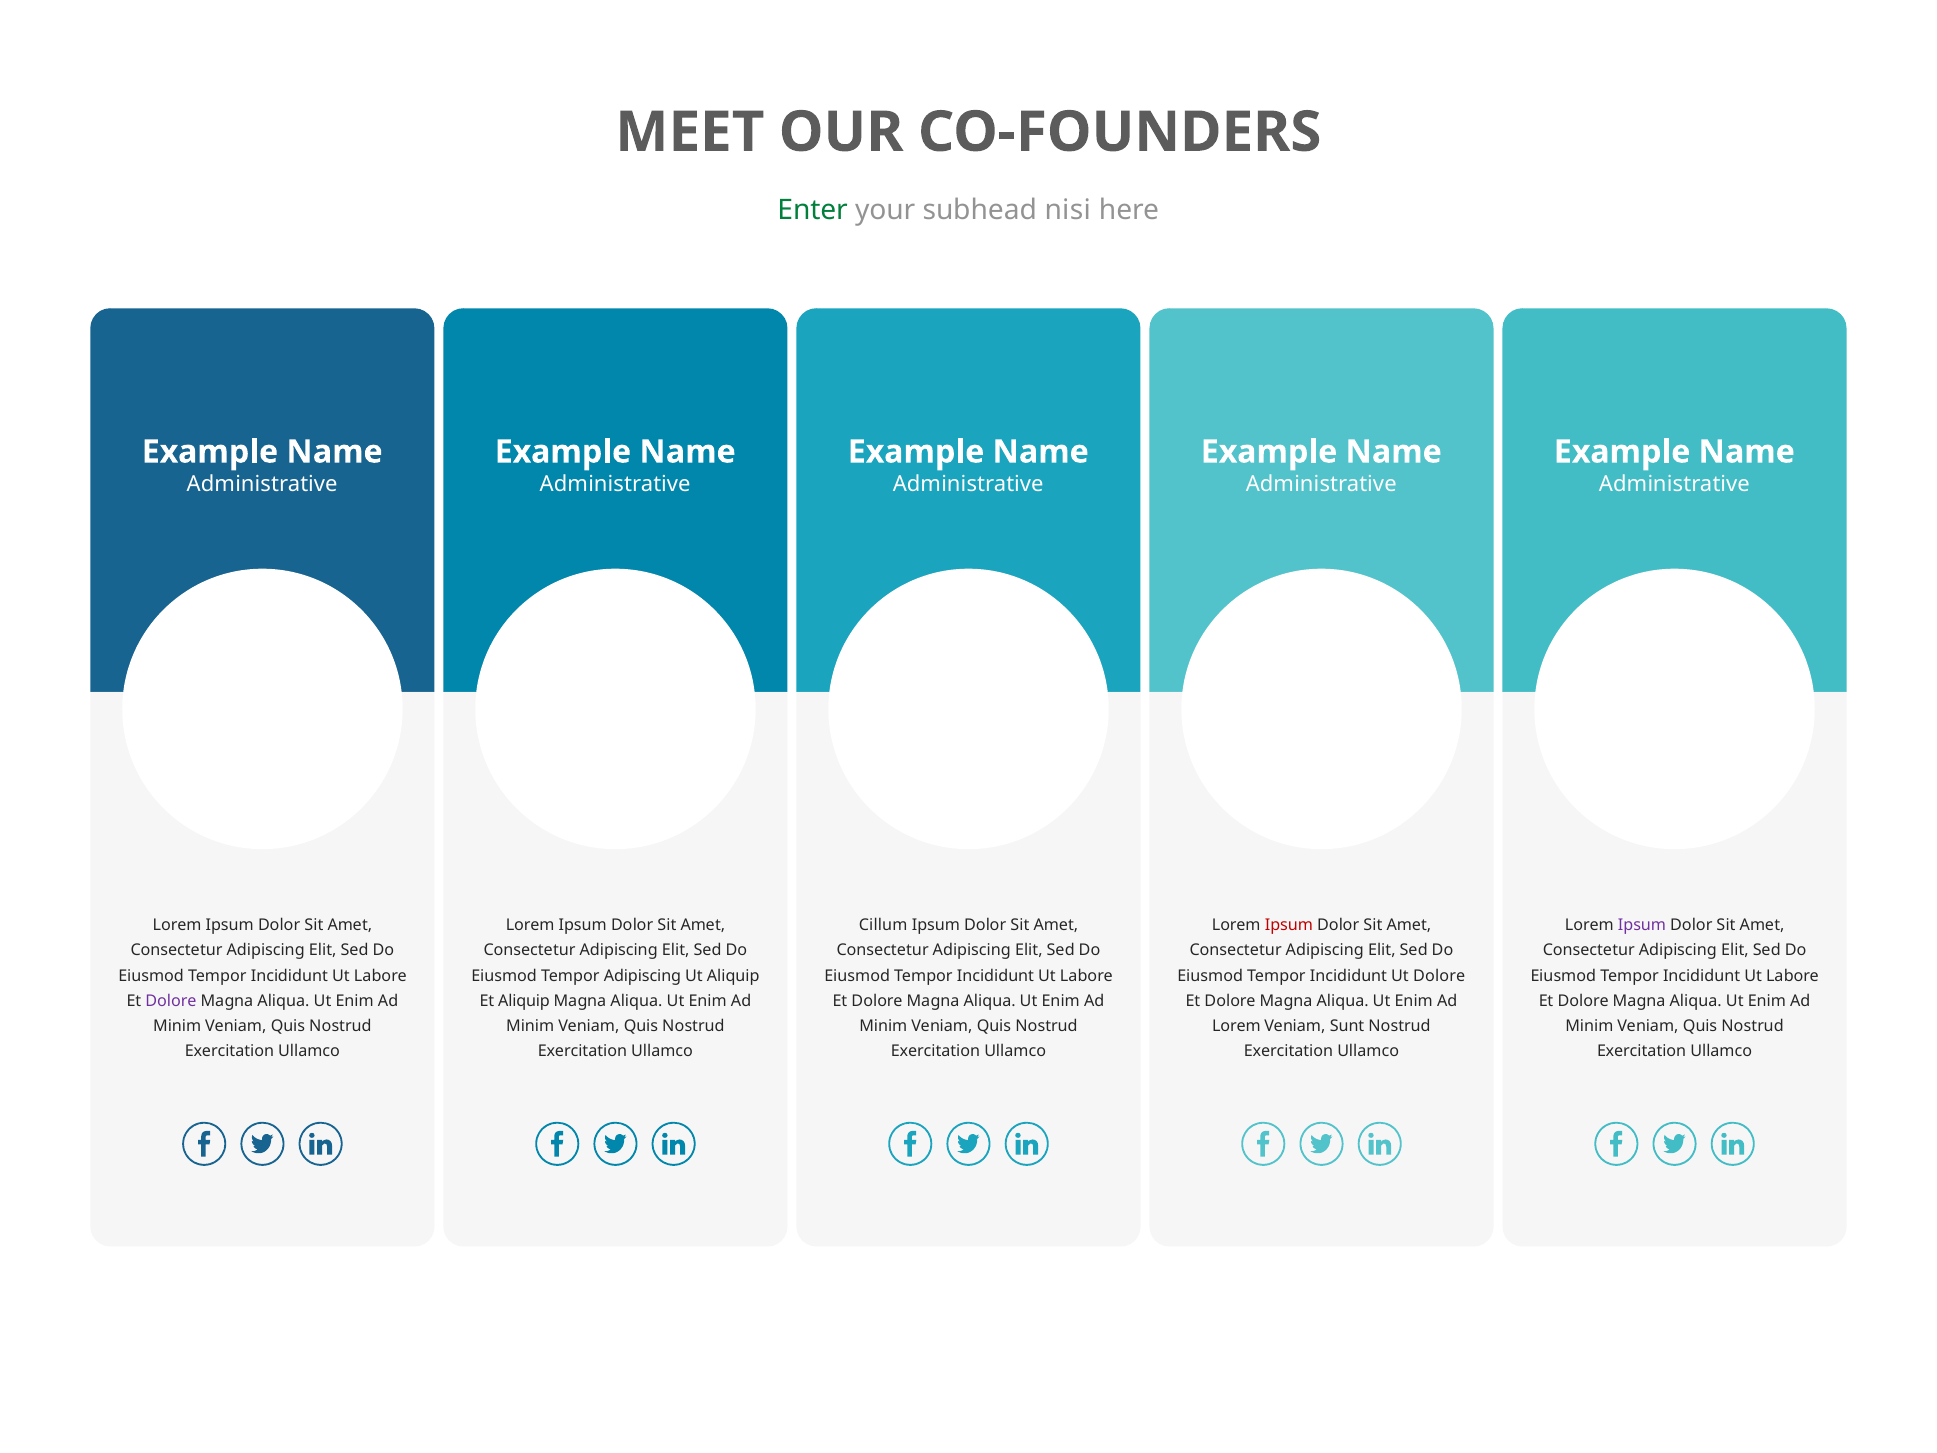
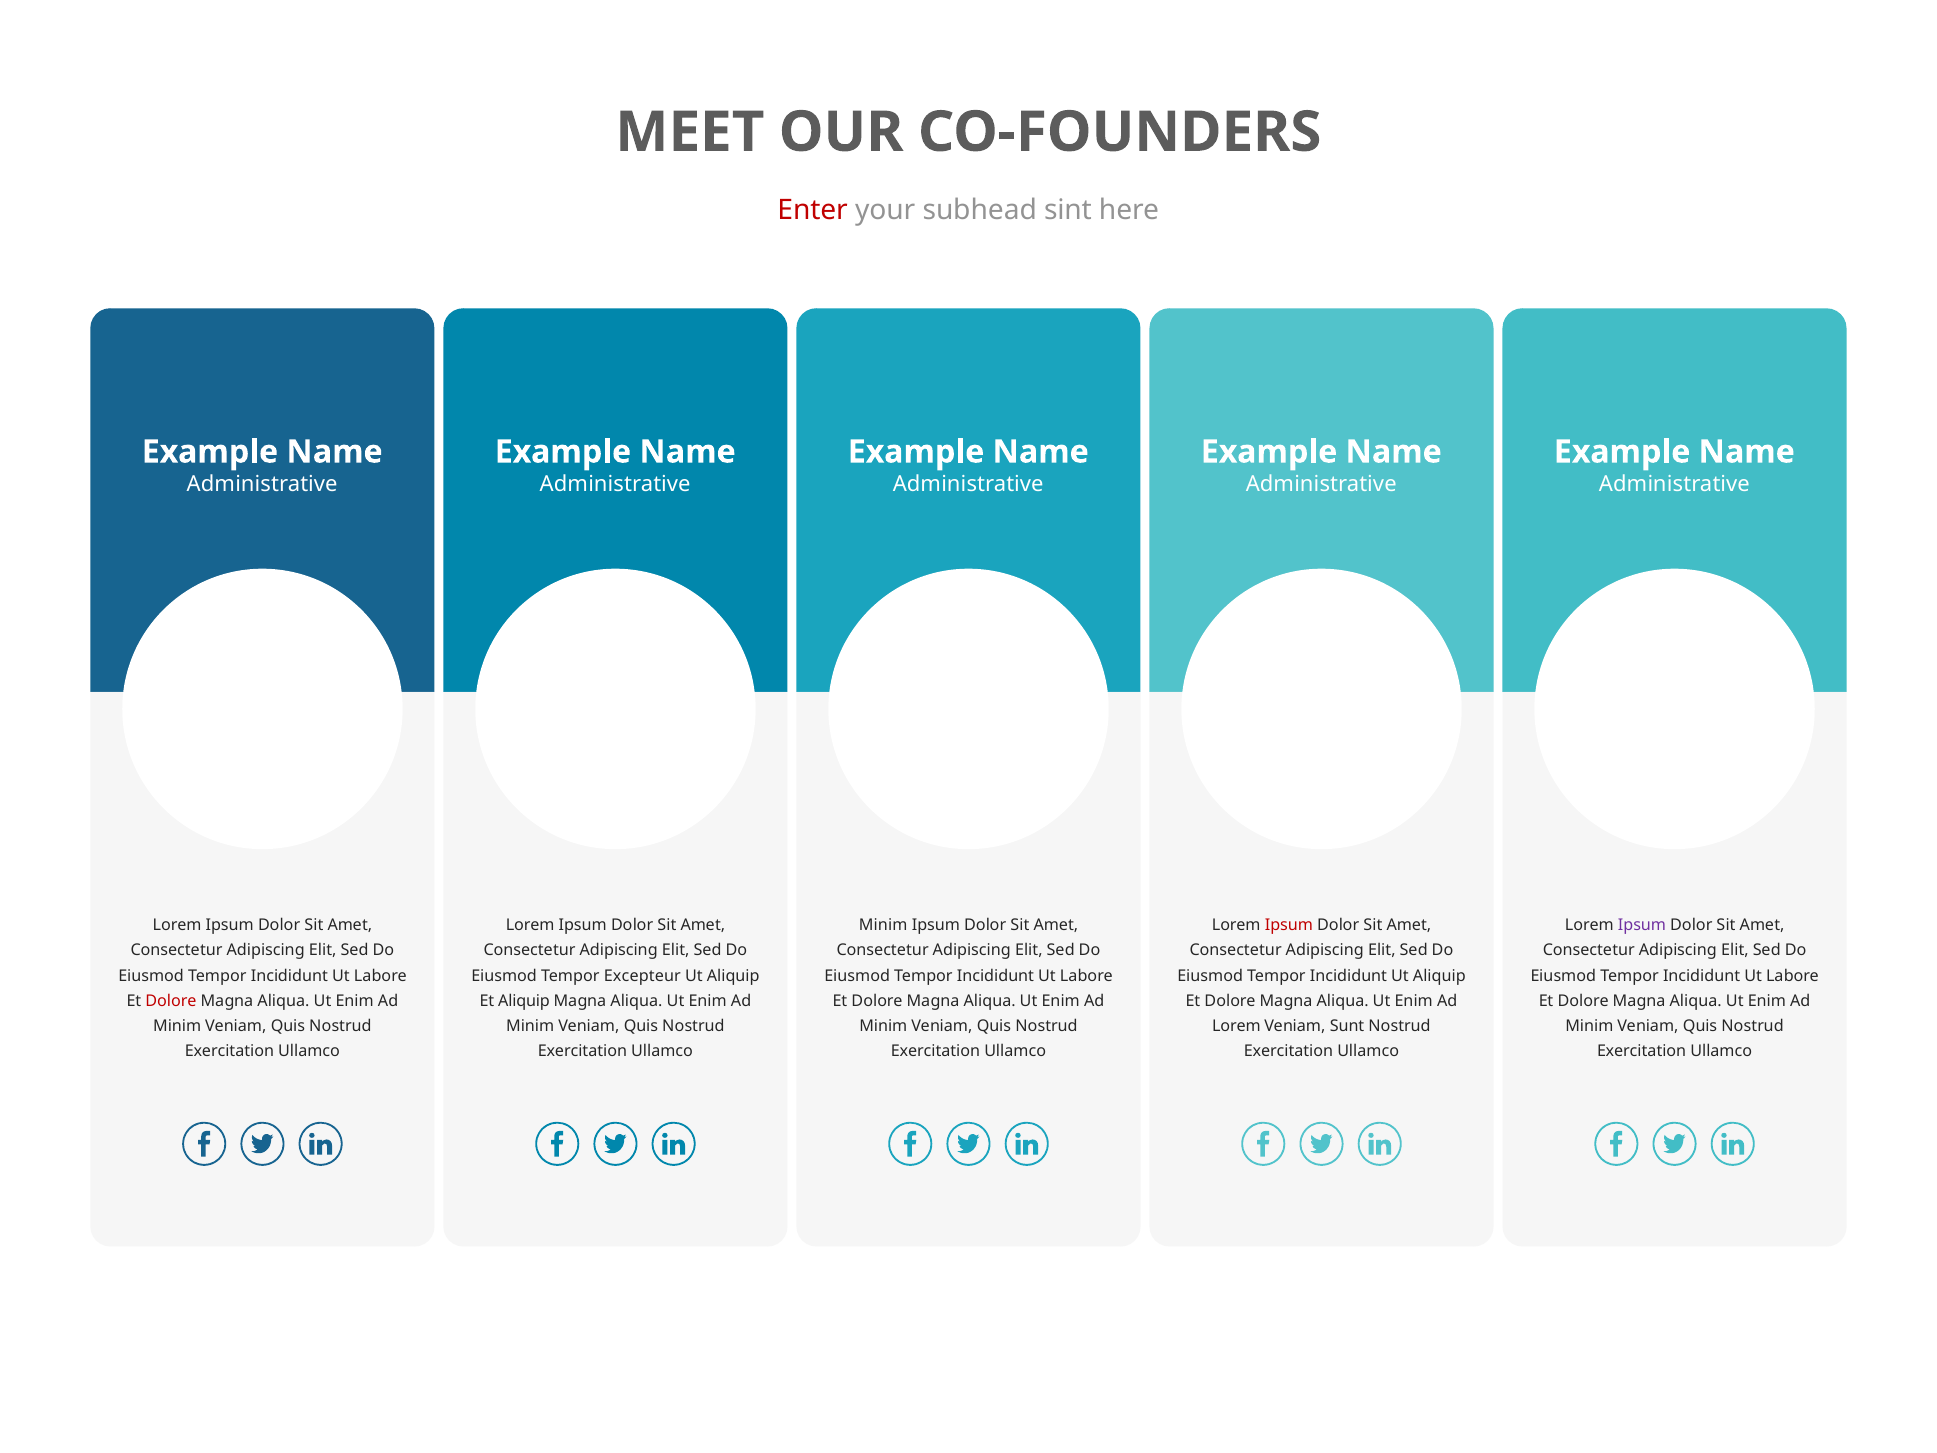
Enter colour: green -> red
nisi: nisi -> sint
Cillum at (883, 925): Cillum -> Minim
Tempor Adipiscing: Adipiscing -> Excepteur
Incididunt Ut Dolore: Dolore -> Aliquip
Dolore at (171, 1001) colour: purple -> red
